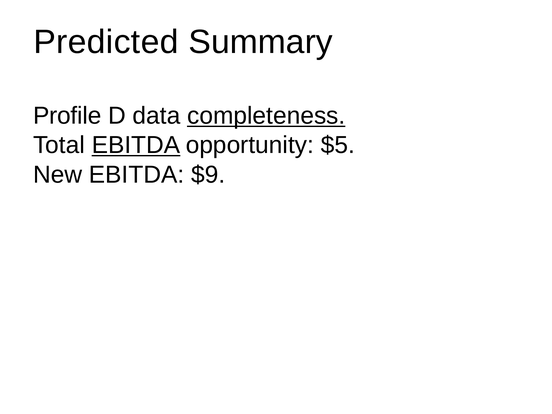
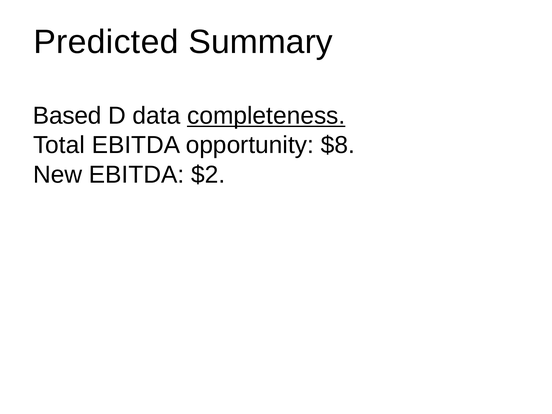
Profile: Profile -> Based
EBITDA at (136, 145) underline: present -> none
$5: $5 -> $8
$9: $9 -> $2
